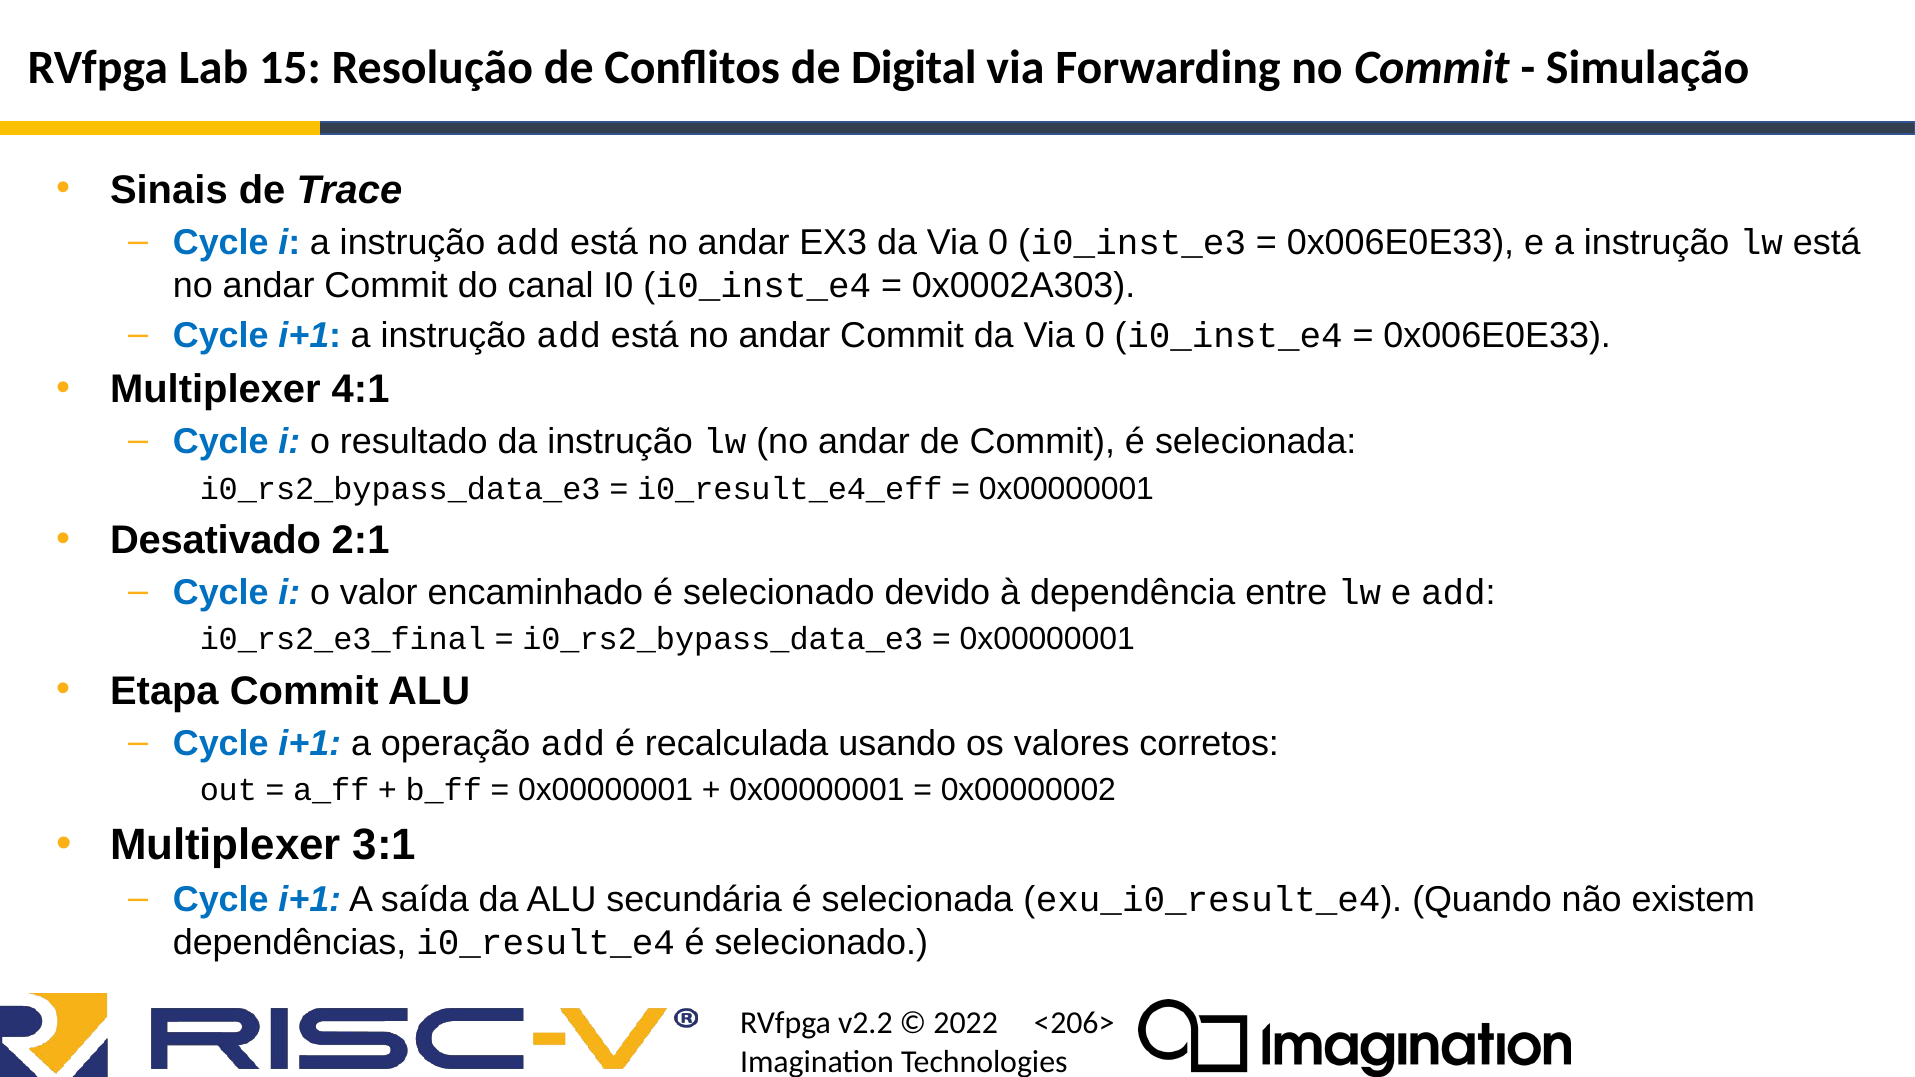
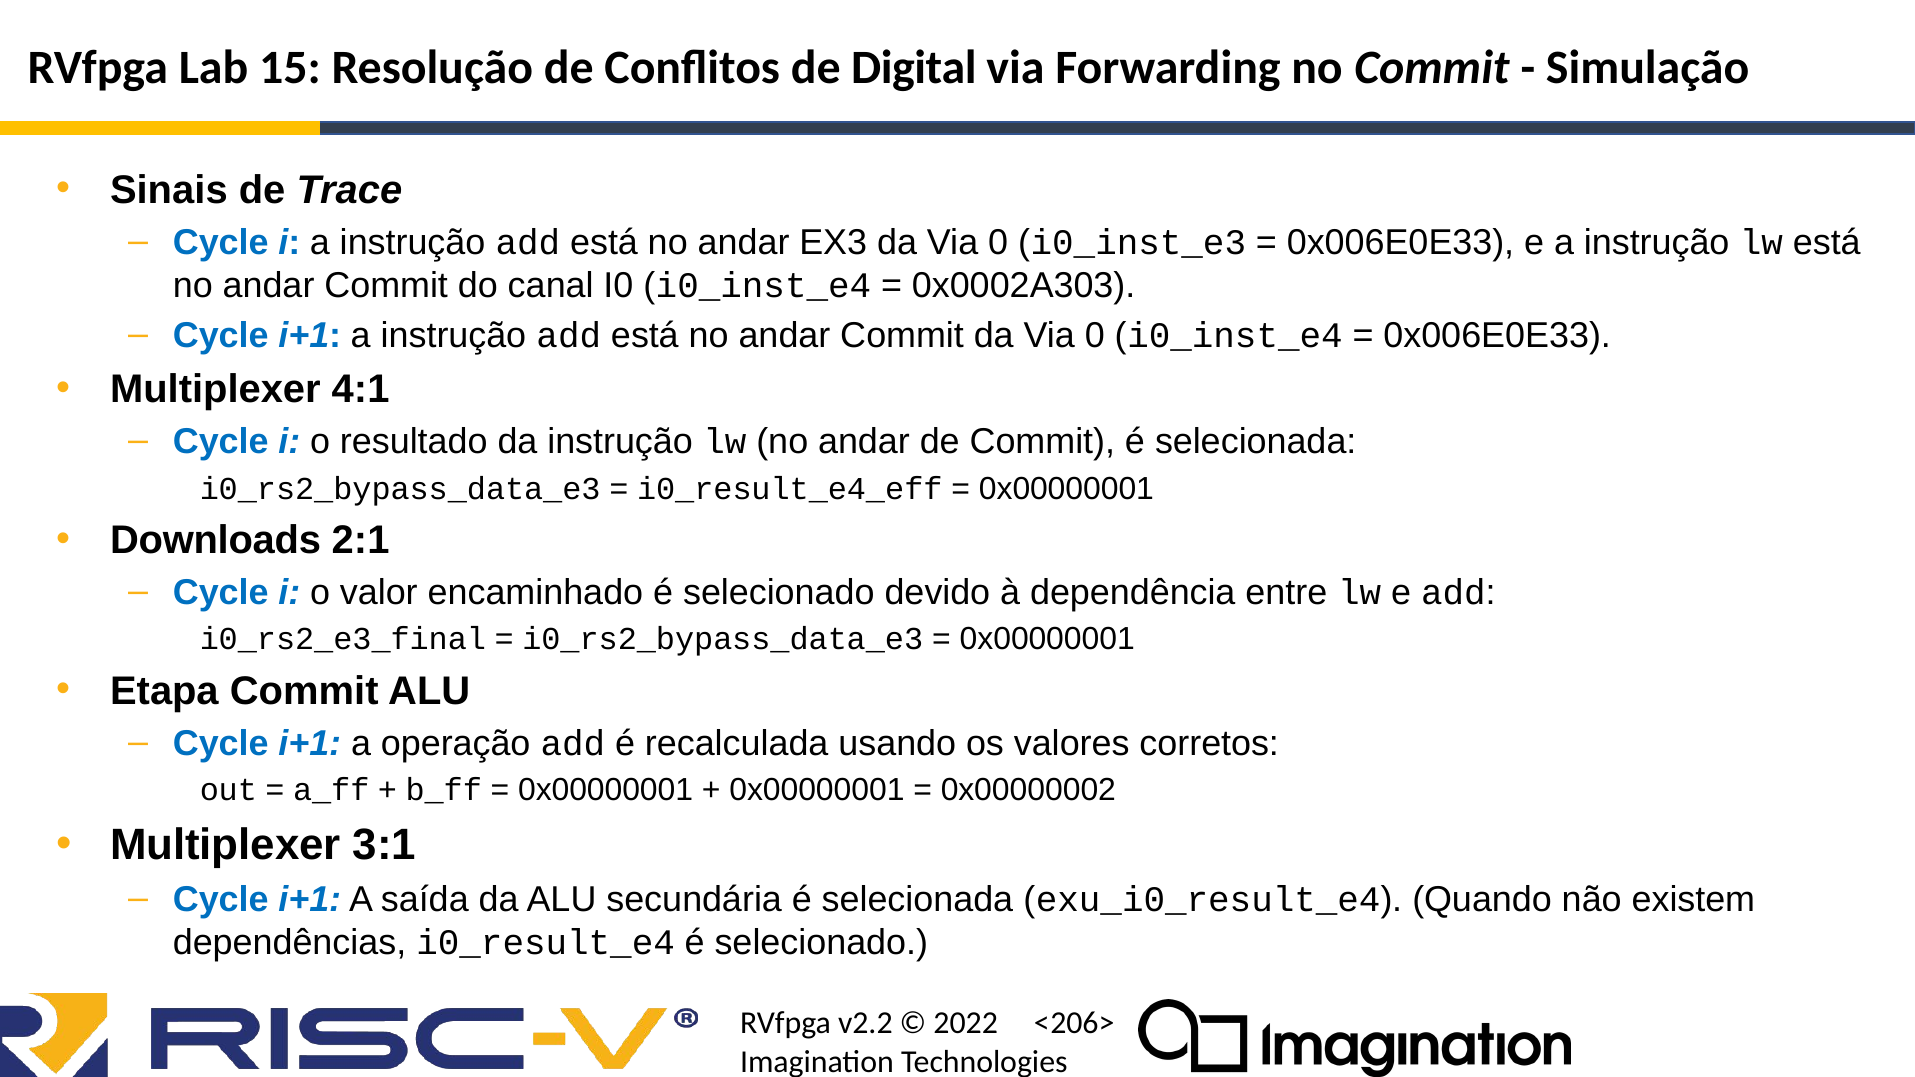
Desativado: Desativado -> Downloads
